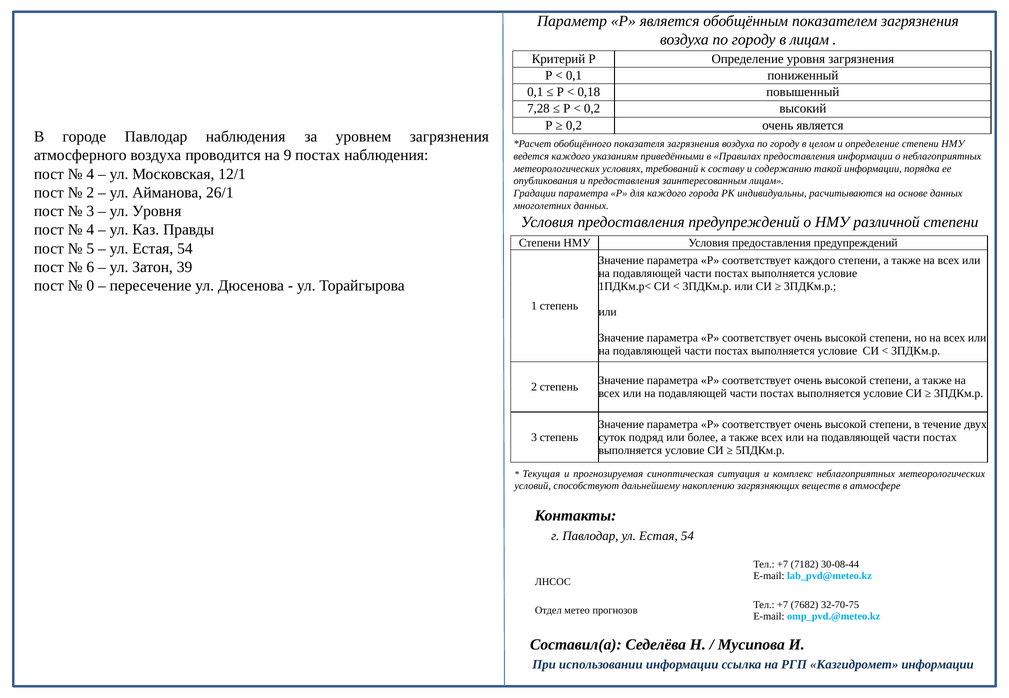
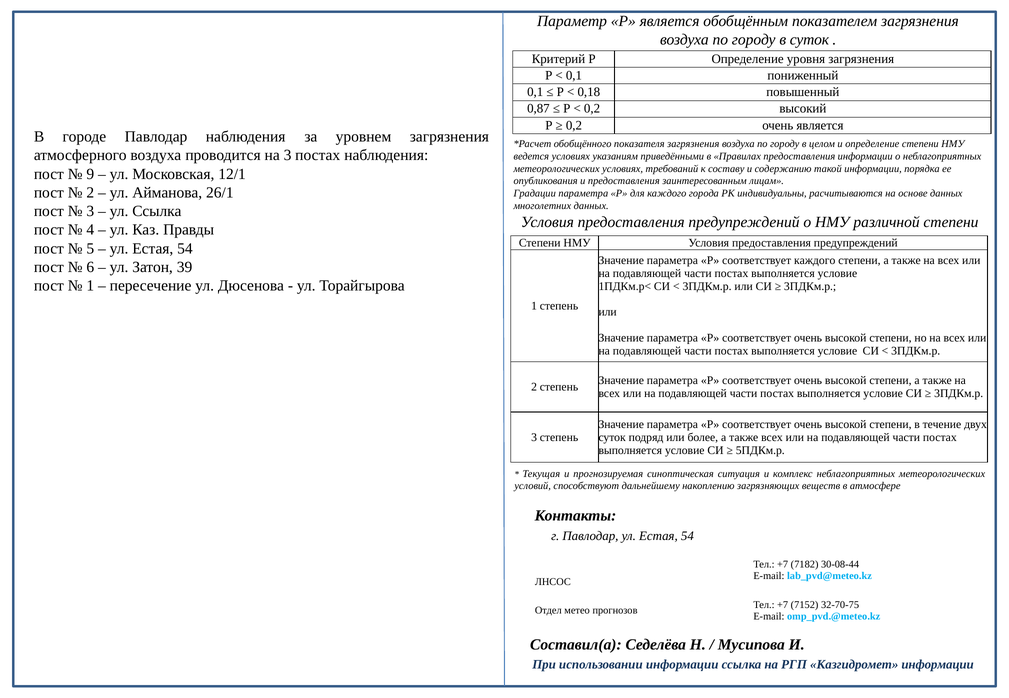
в лицам: лицам -> суток
7,28: 7,28 -> 0,87
на 9: 9 -> 3
ведется каждого: каждого -> условиях
4 at (90, 174): 4 -> 9
ул Уровня: Уровня -> Ссылка
0 at (90, 286): 0 -> 1
7682: 7682 -> 7152
